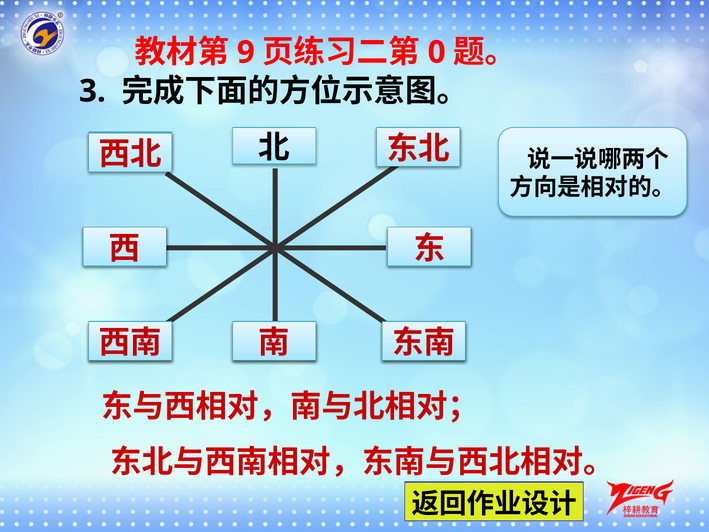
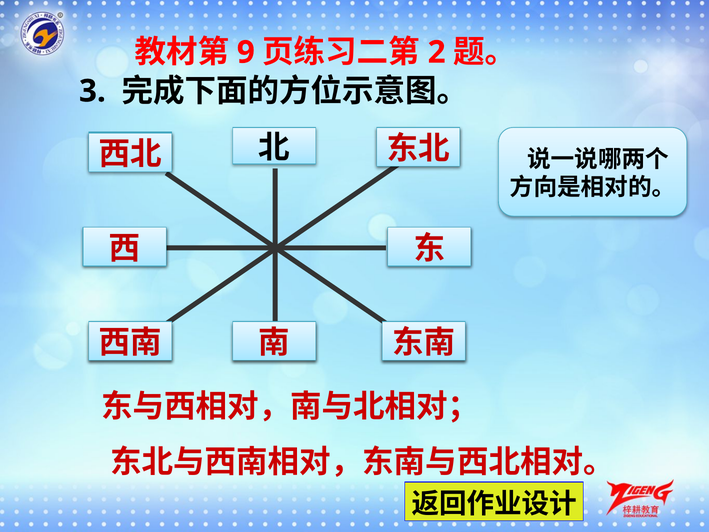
0: 0 -> 2
